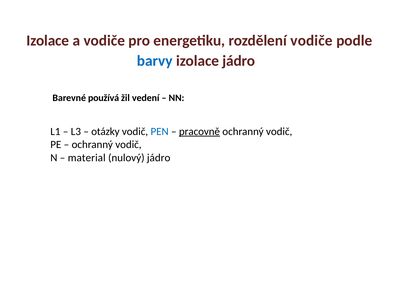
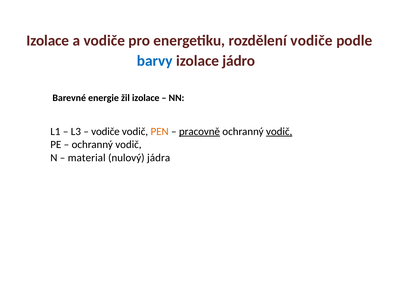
používá: používá -> energie
žil vedení: vedení -> izolace
otázky at (105, 131): otázky -> vodiče
PEN colour: blue -> orange
vodič at (279, 131) underline: none -> present
nulový jádro: jádro -> jádra
